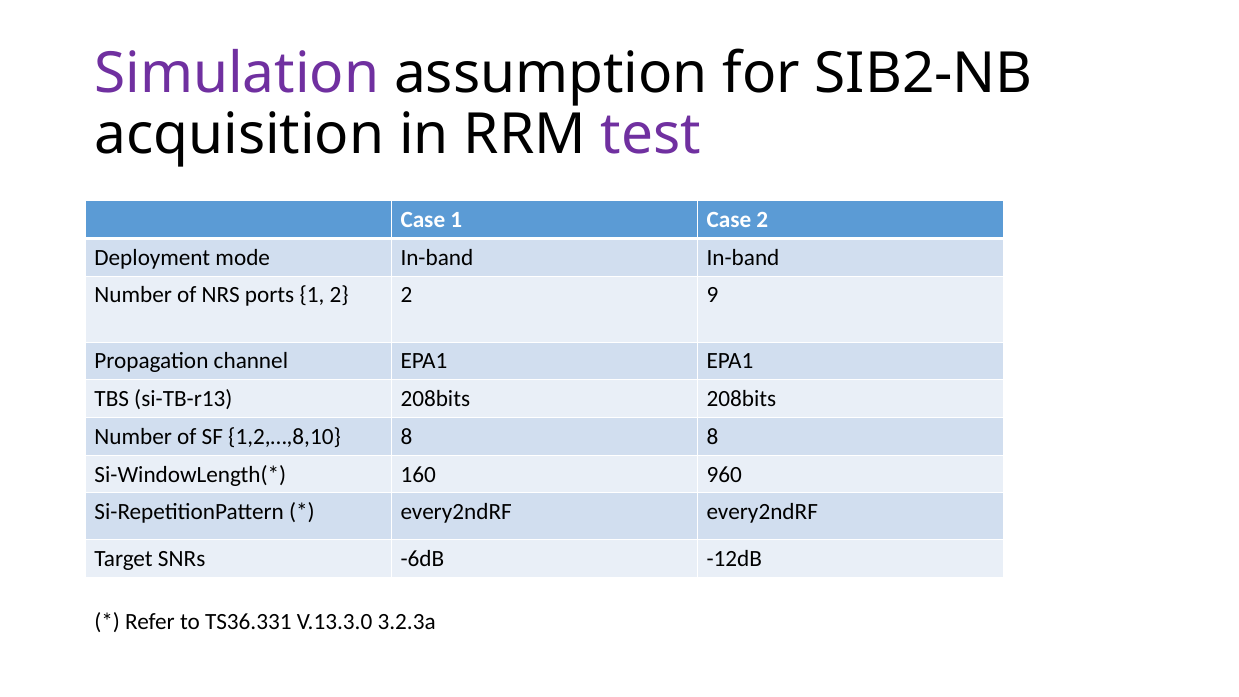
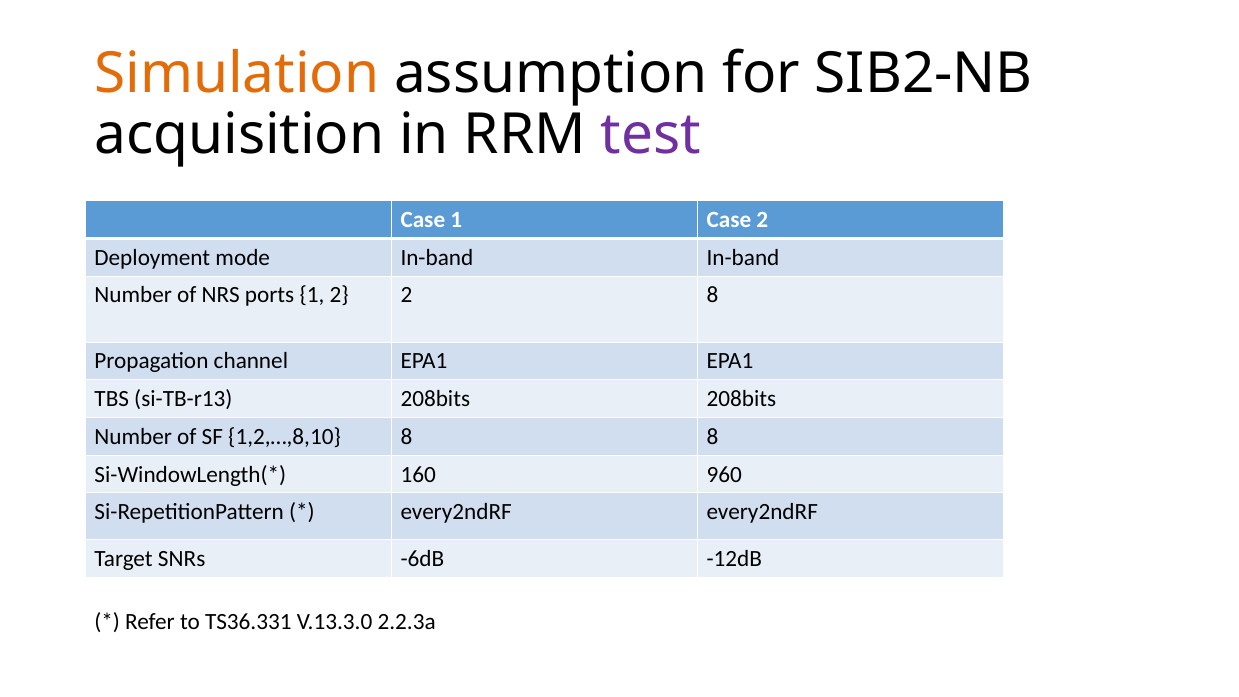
Simulation colour: purple -> orange
2 9: 9 -> 8
3.2.3a: 3.2.3a -> 2.2.3a
